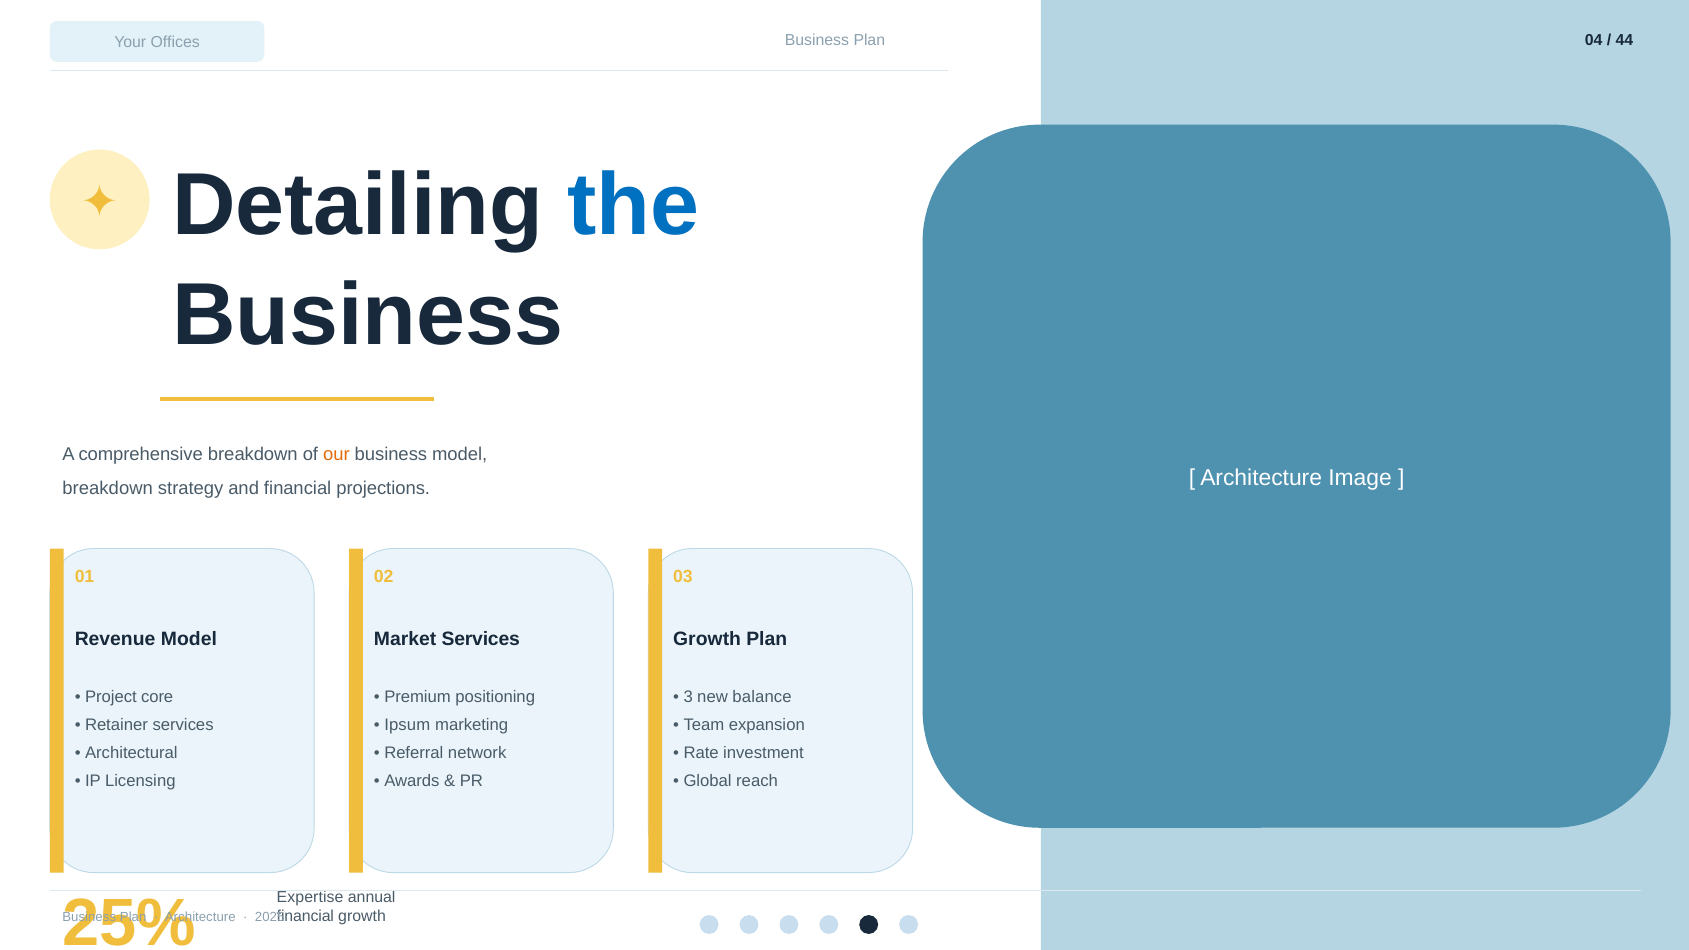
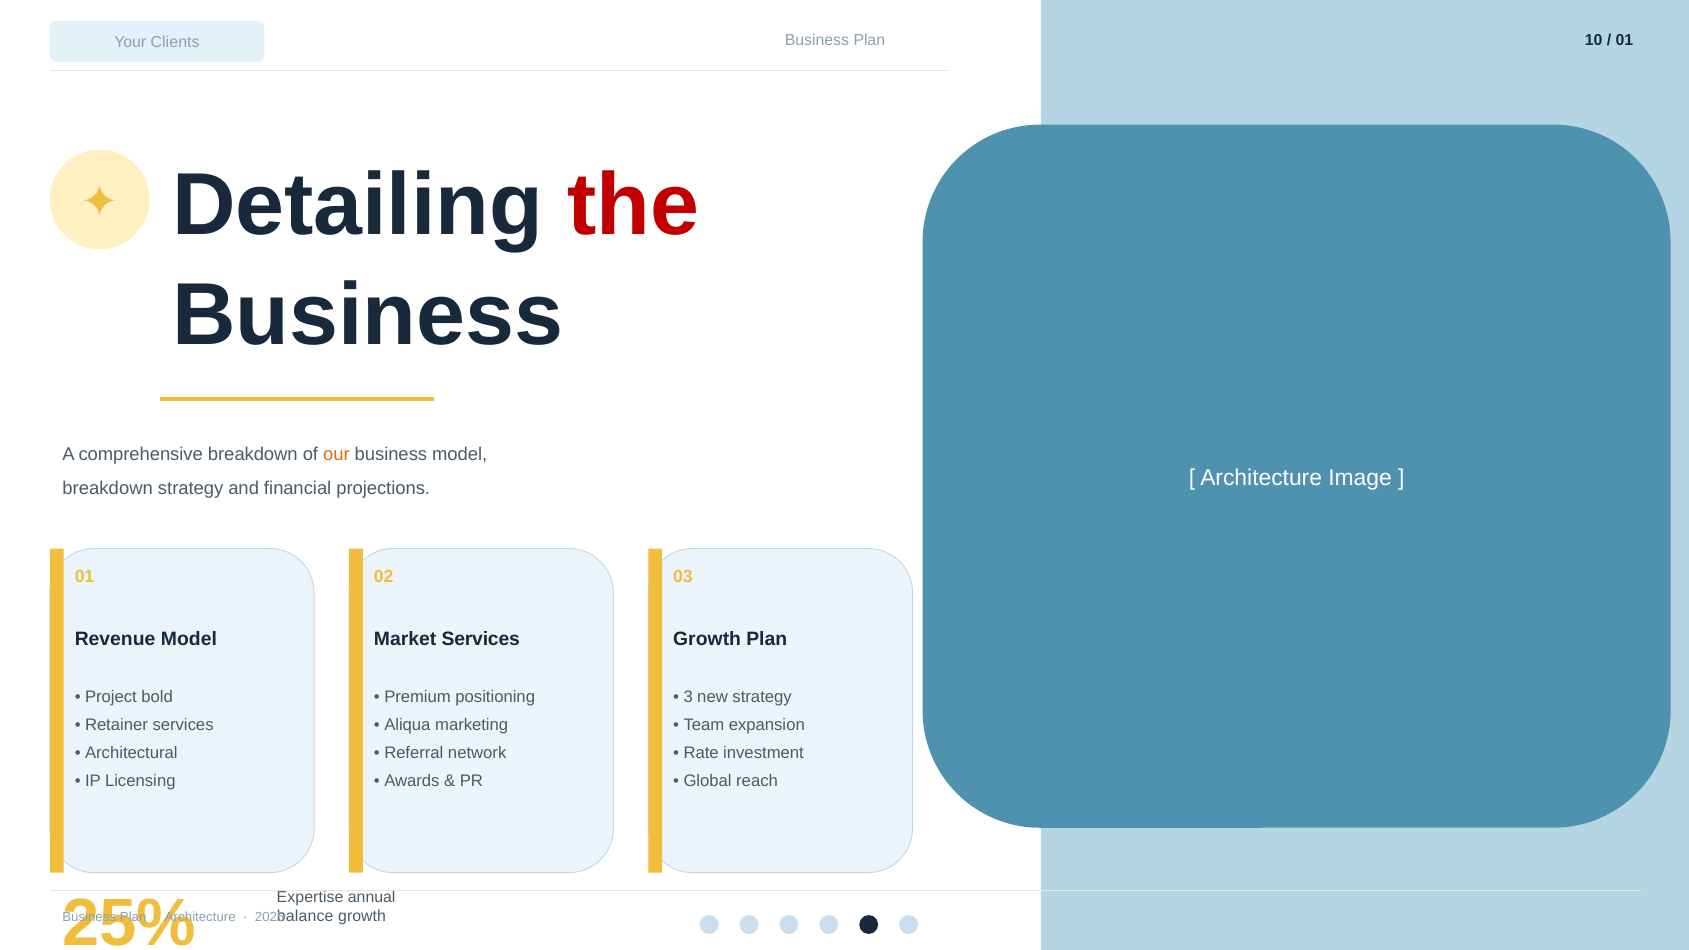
Offices: Offices -> Clients
04: 04 -> 10
44 at (1624, 41): 44 -> 01
the colour: blue -> red
core: core -> bold
new balance: balance -> strategy
Ipsum: Ipsum -> Aliqua
financial at (305, 916): financial -> balance
